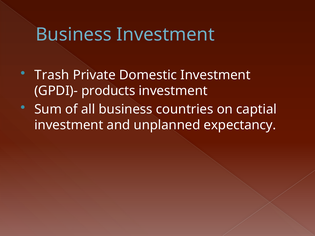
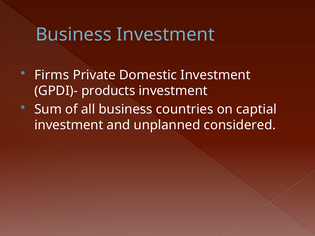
Trash: Trash -> Firms
expectancy: expectancy -> considered
